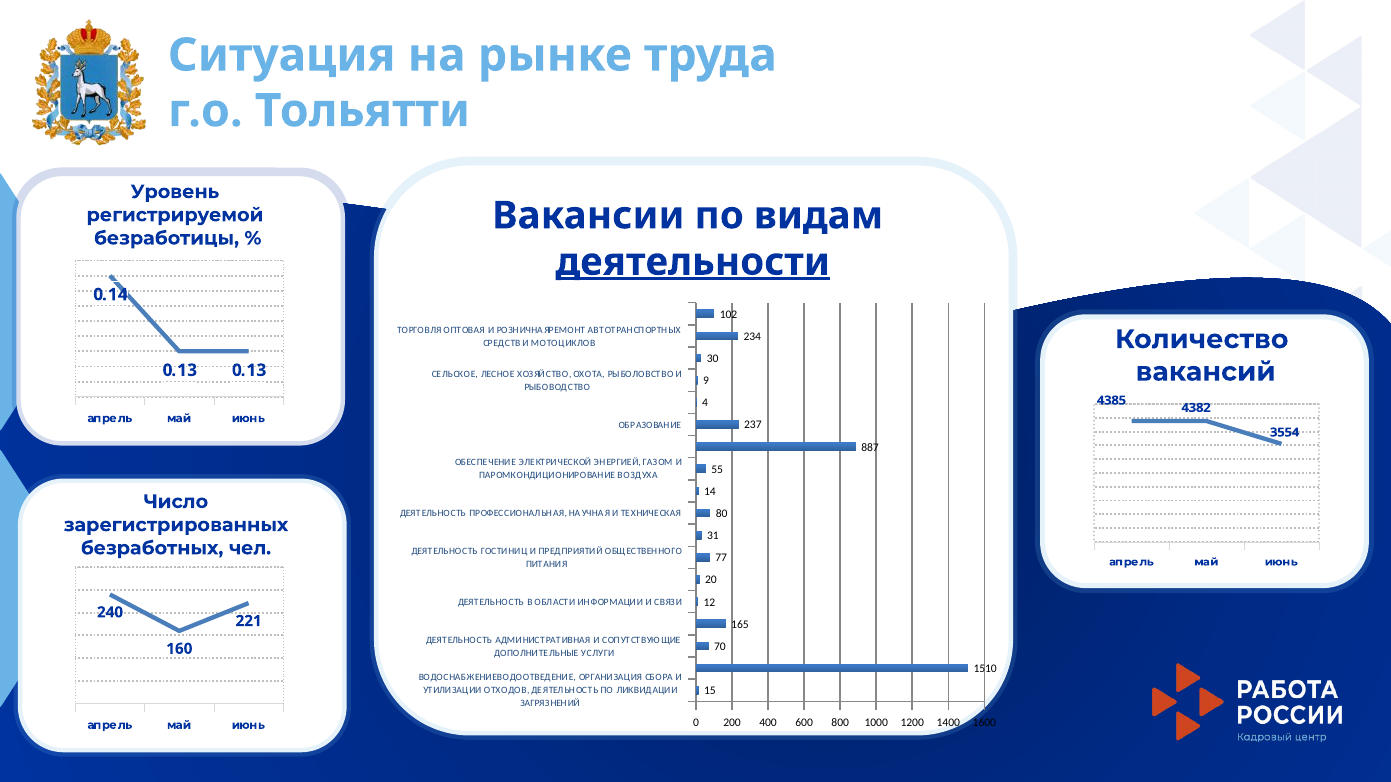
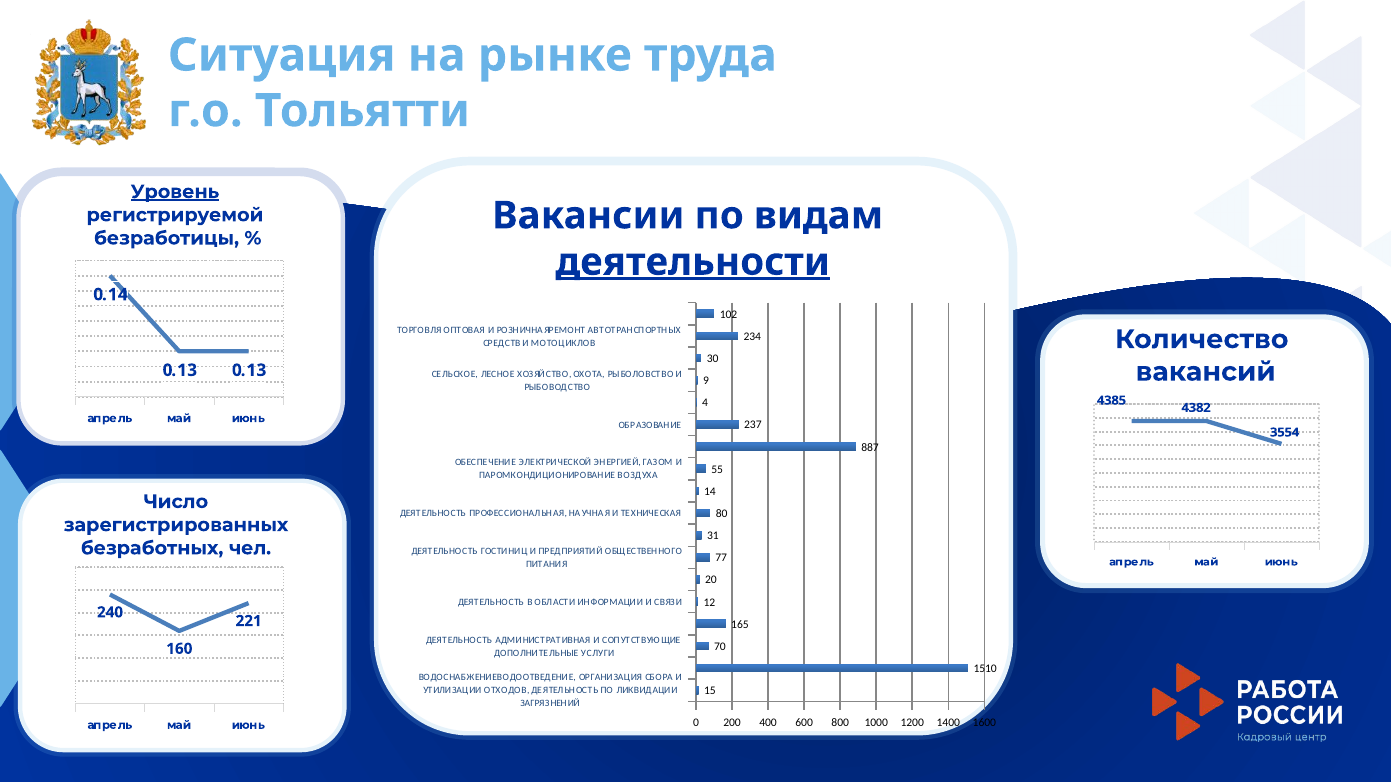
Уровень underline: none -> present
